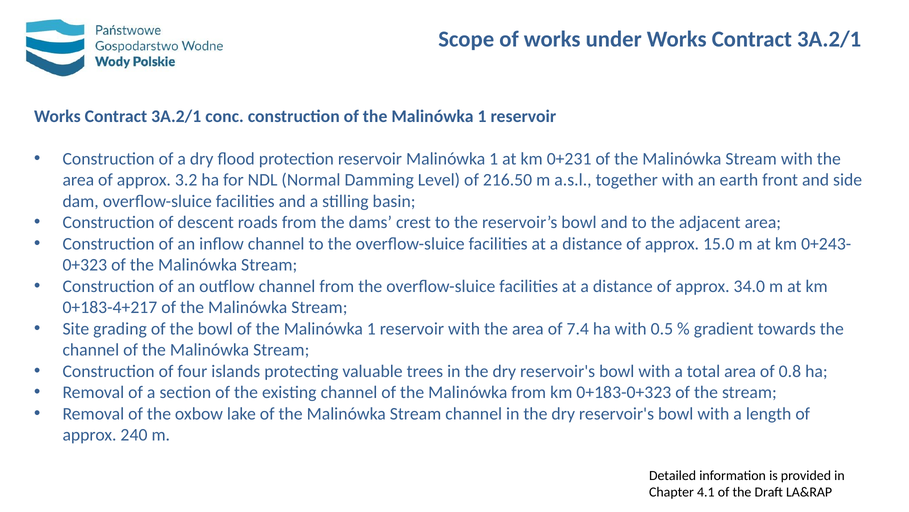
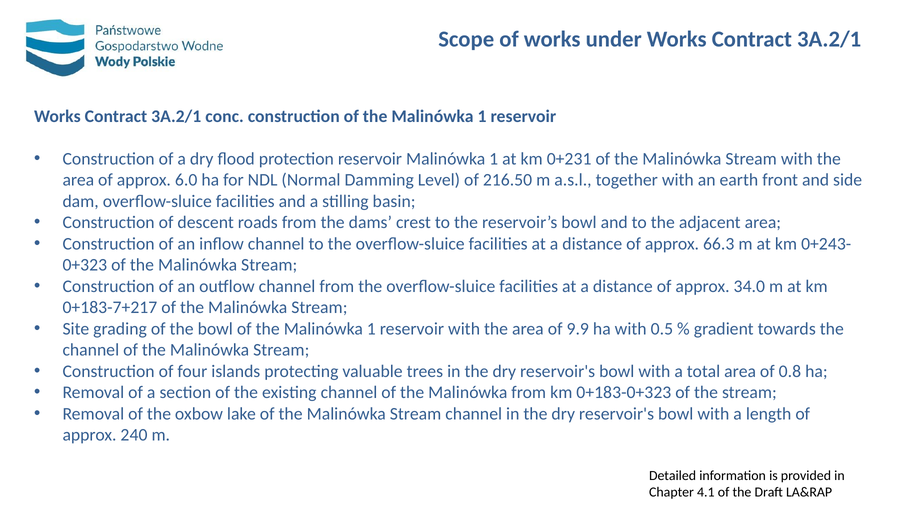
3.2: 3.2 -> 6.0
15.0: 15.0 -> 66.3
0+183-4+217: 0+183-4+217 -> 0+183-7+217
7.4: 7.4 -> 9.9
